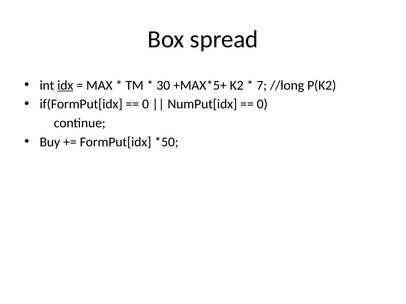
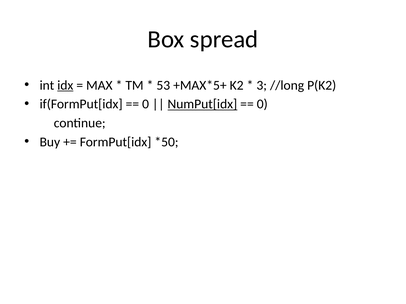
30: 30 -> 53
7: 7 -> 3
NumPut[idx underline: none -> present
